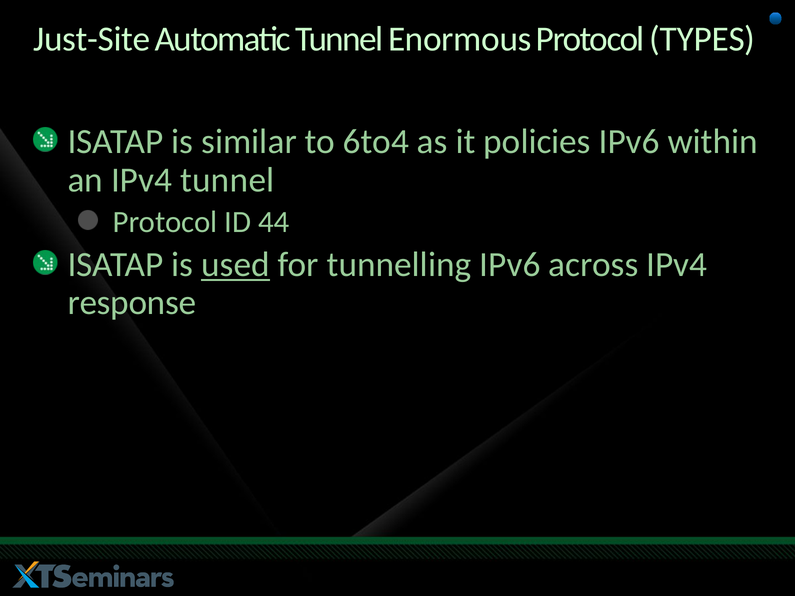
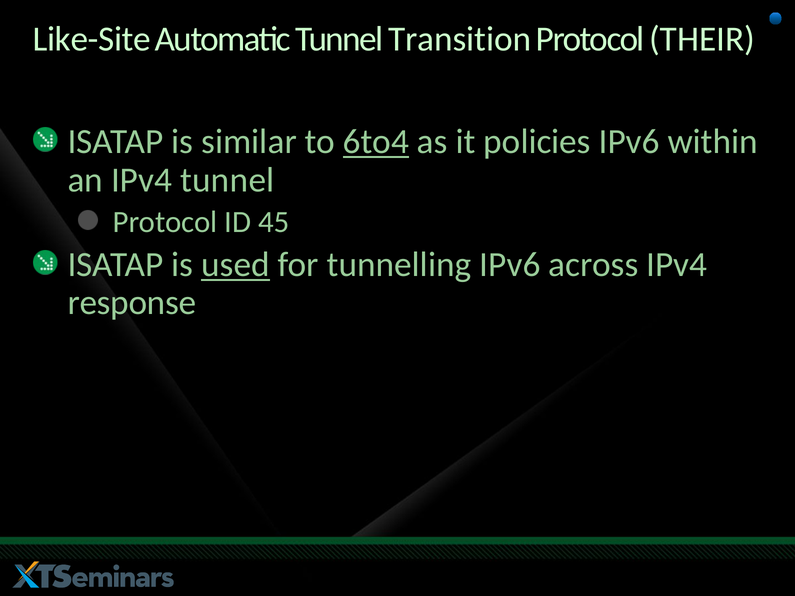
Just-Site: Just-Site -> Like-Site
Enormous: Enormous -> Transition
TYPES: TYPES -> THEIR
6to4 underline: none -> present
44: 44 -> 45
